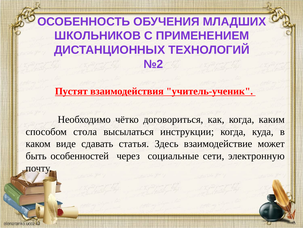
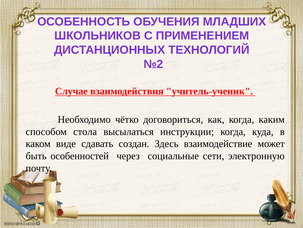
Пустят: Пустят -> Случае
статья: статья -> создан
